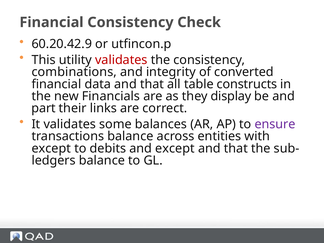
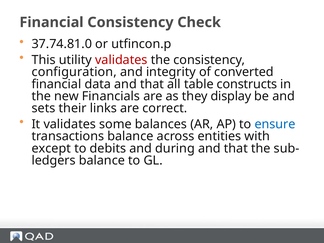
60.20.42.9: 60.20.42.9 -> 37.74.81.0
combinations: combinations -> configuration
part: part -> sets
ensure colour: purple -> blue
and except: except -> during
